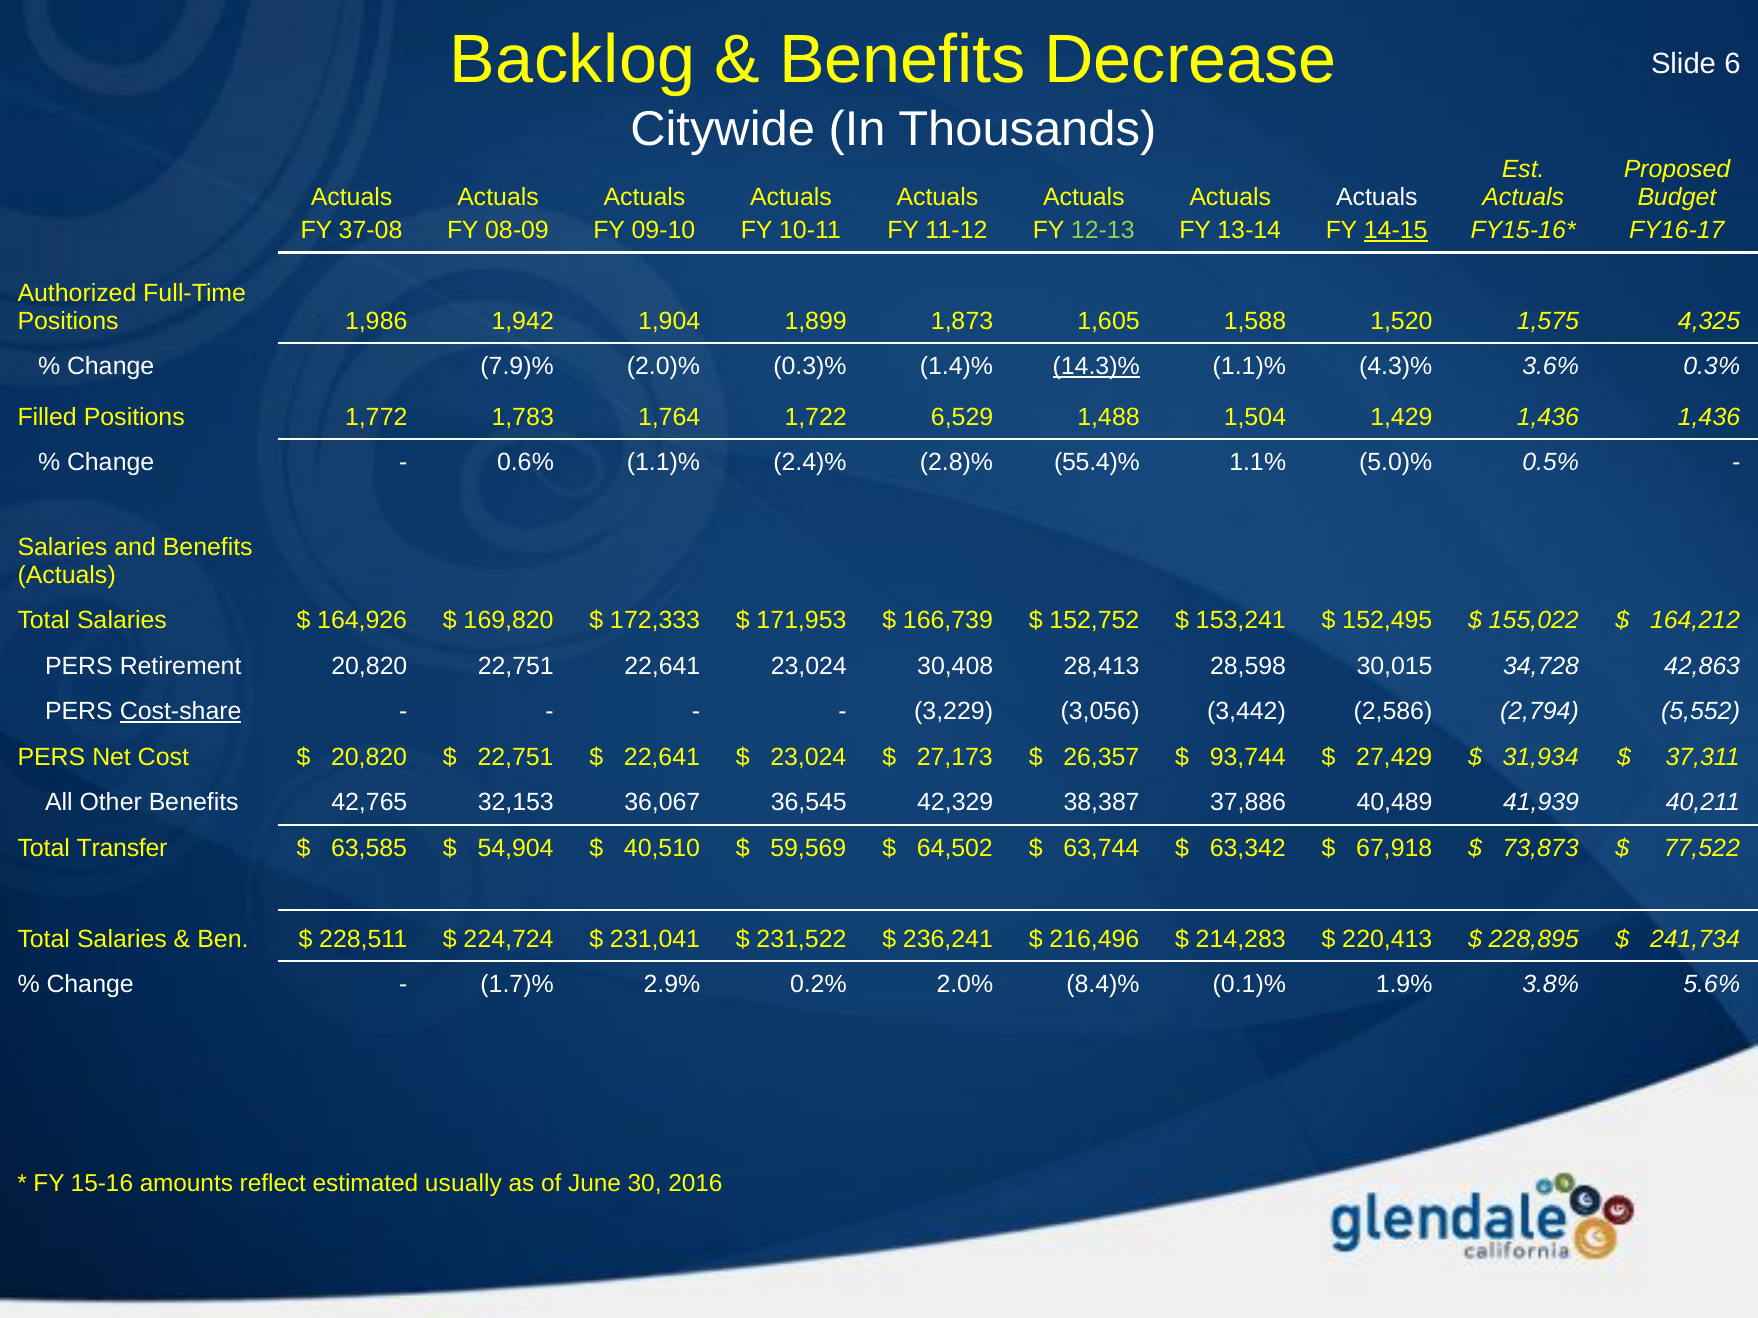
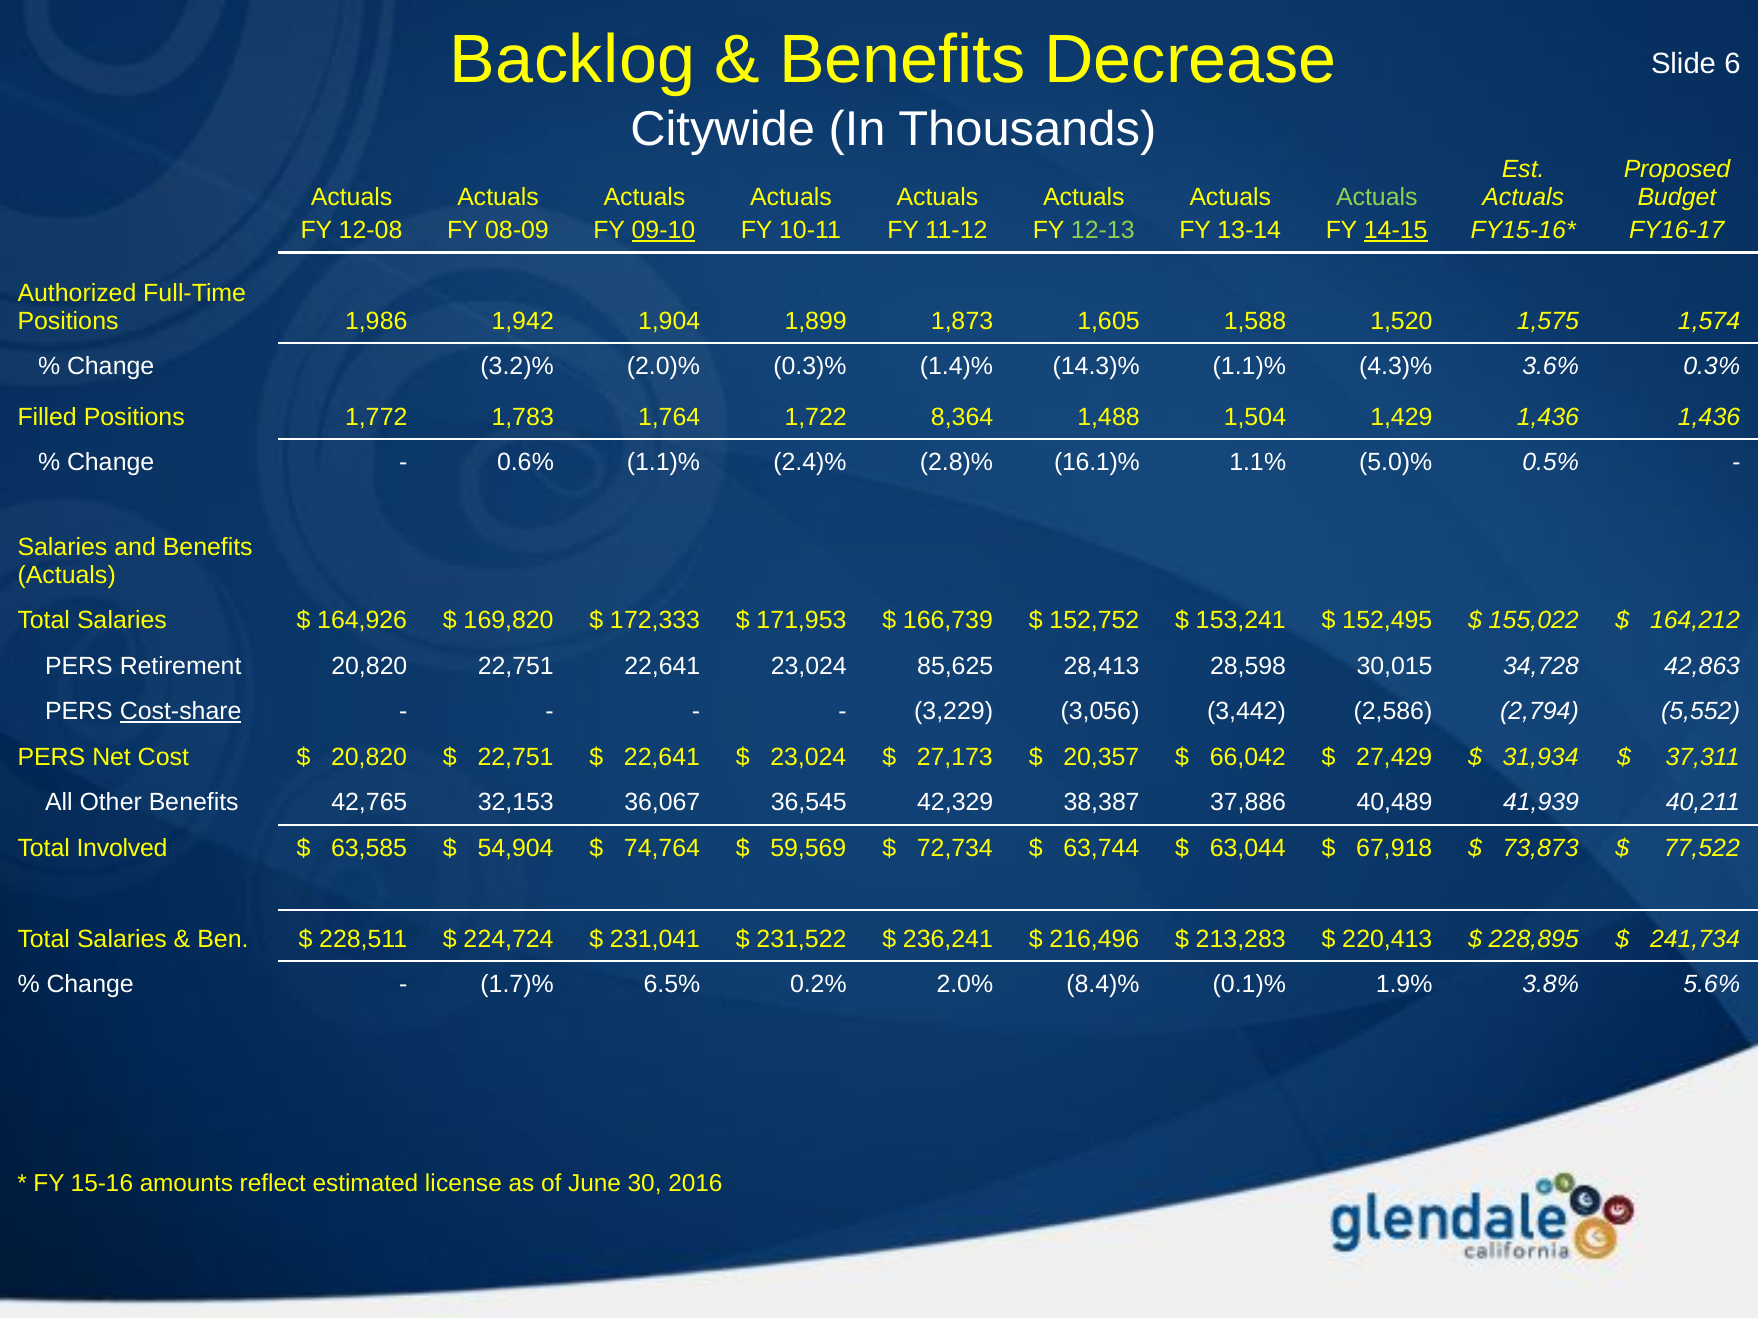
Actuals at (1377, 198) colour: white -> light green
37-08: 37-08 -> 12-08
09-10 underline: none -> present
4,325: 4,325 -> 1,574
7.9)%: 7.9)% -> 3.2)%
14.3)% underline: present -> none
6,529: 6,529 -> 8,364
55.4)%: 55.4)% -> 16.1)%
30,408: 30,408 -> 85,625
26,357: 26,357 -> 20,357
93,744: 93,744 -> 66,042
Transfer: Transfer -> Involved
40,510: 40,510 -> 74,764
64,502: 64,502 -> 72,734
63,342: 63,342 -> 63,044
214,283: 214,283 -> 213,283
2.9%: 2.9% -> 6.5%
usually: usually -> license
